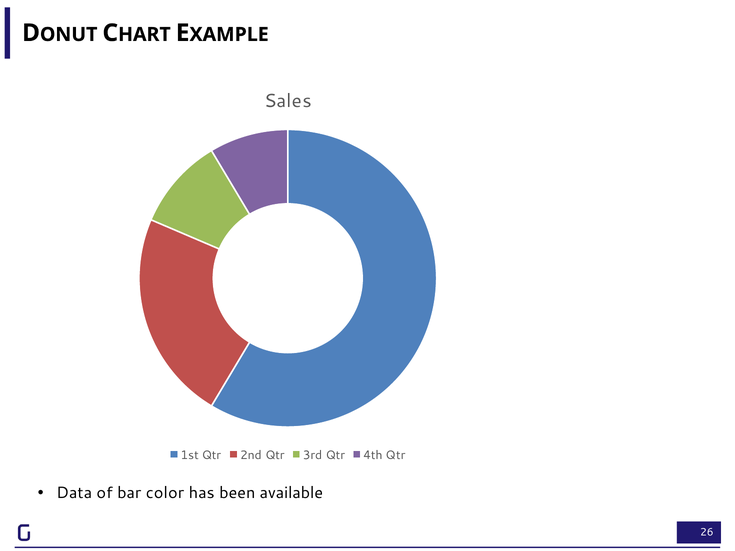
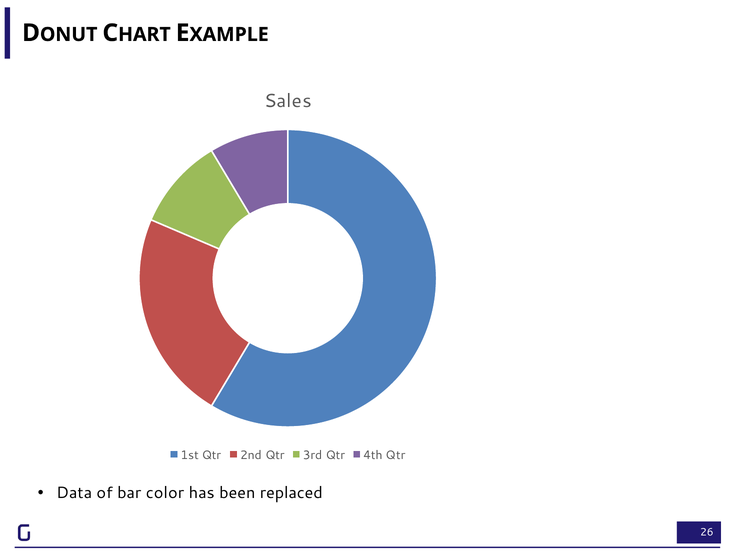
available: available -> replaced
